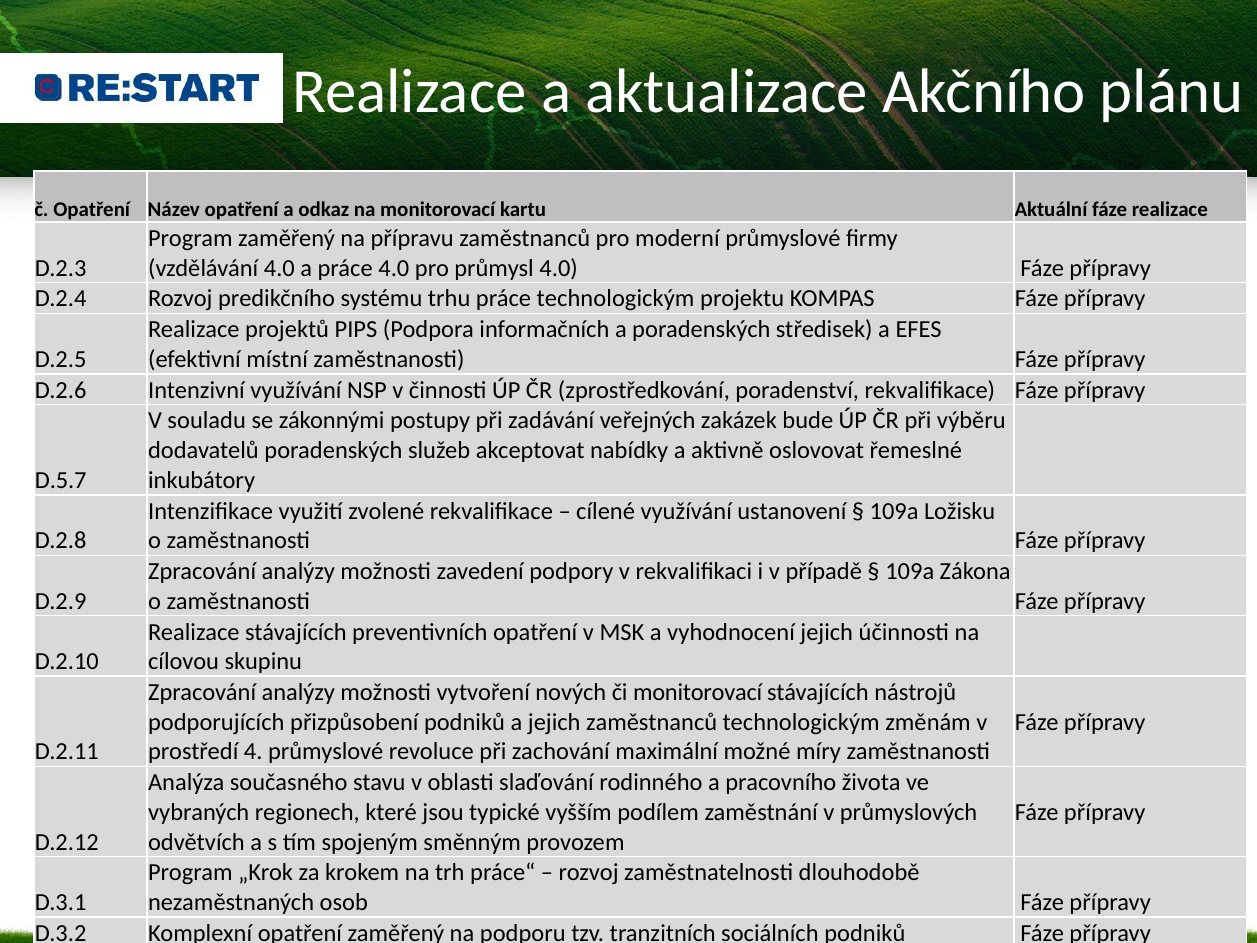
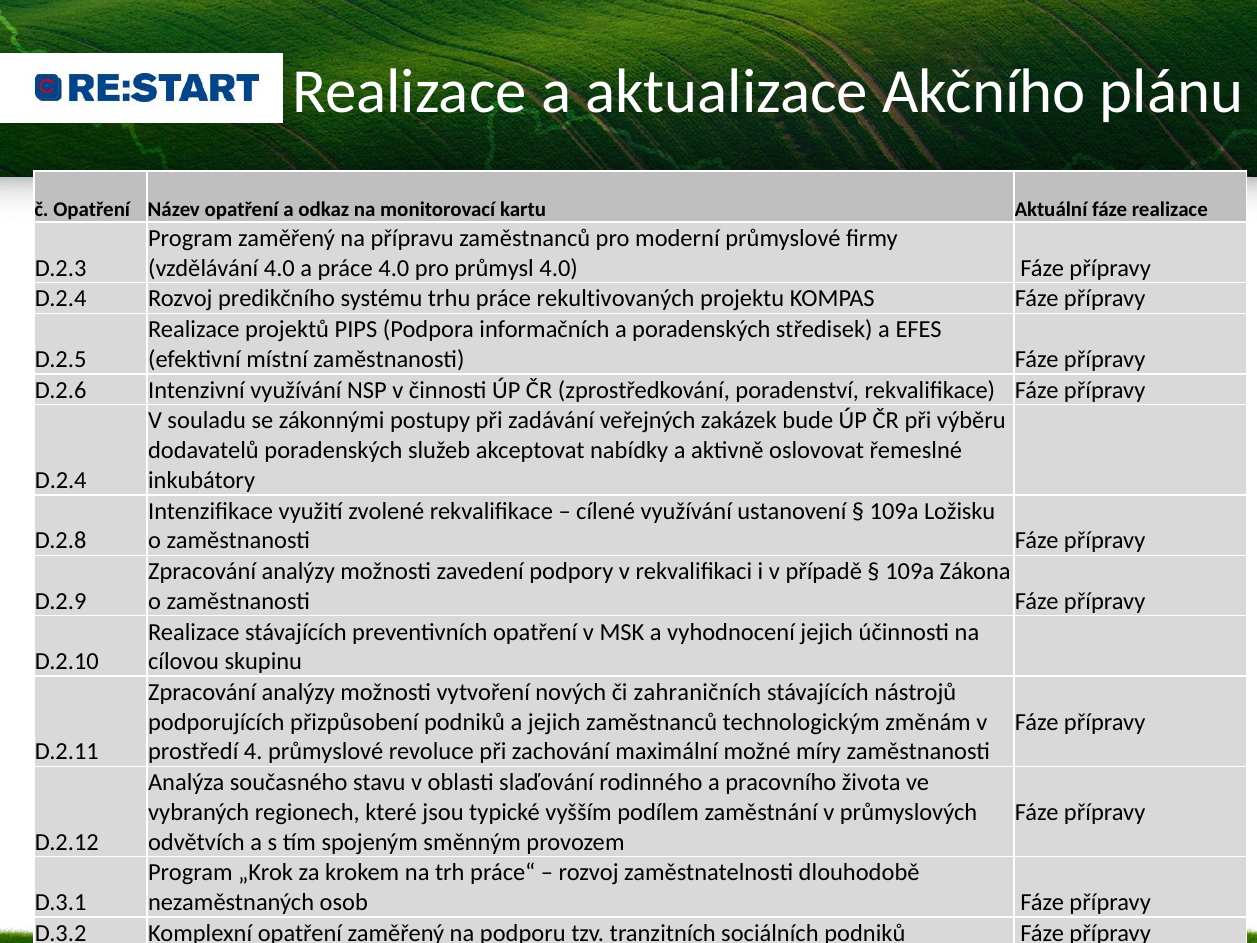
práce technologickým: technologickým -> rekultivovaných
D.5.7 at (61, 480): D.5.7 -> D.2.4
či monitorovací: monitorovací -> zahraničních
